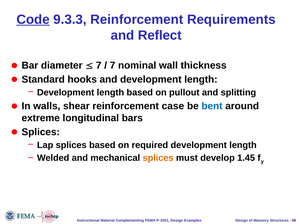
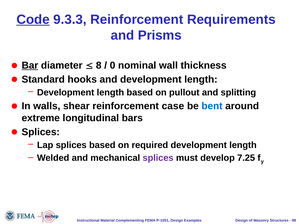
Reflect: Reflect -> Prisms
Bar underline: none -> present
7 at (99, 65): 7 -> 8
7 at (113, 65): 7 -> 0
splices at (158, 158) colour: orange -> purple
1.45: 1.45 -> 7.25
